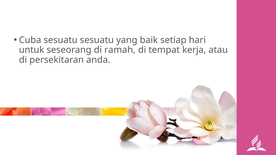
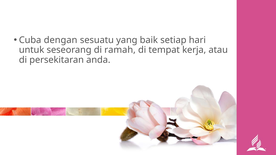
Cuba sesuatu: sesuatu -> dengan
